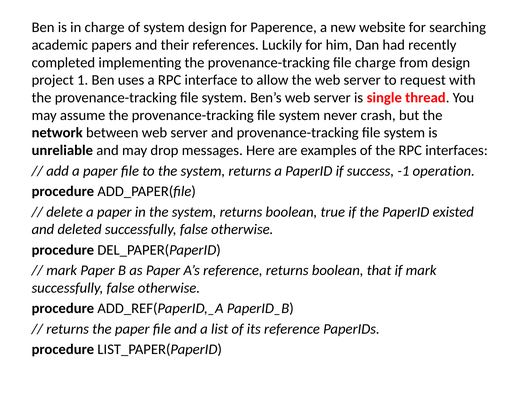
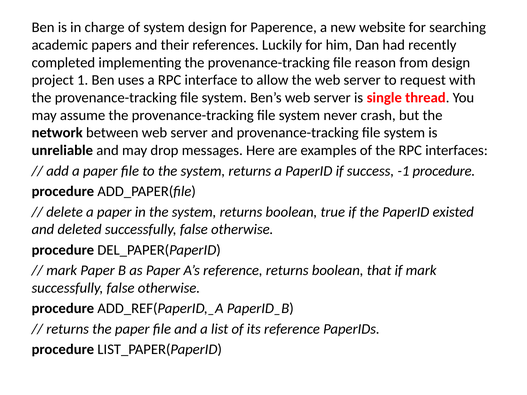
file charge: charge -> reason
-1 operation: operation -> procedure
